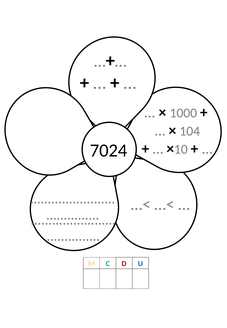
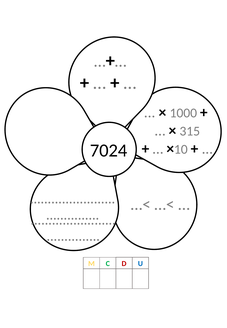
104: 104 -> 315
